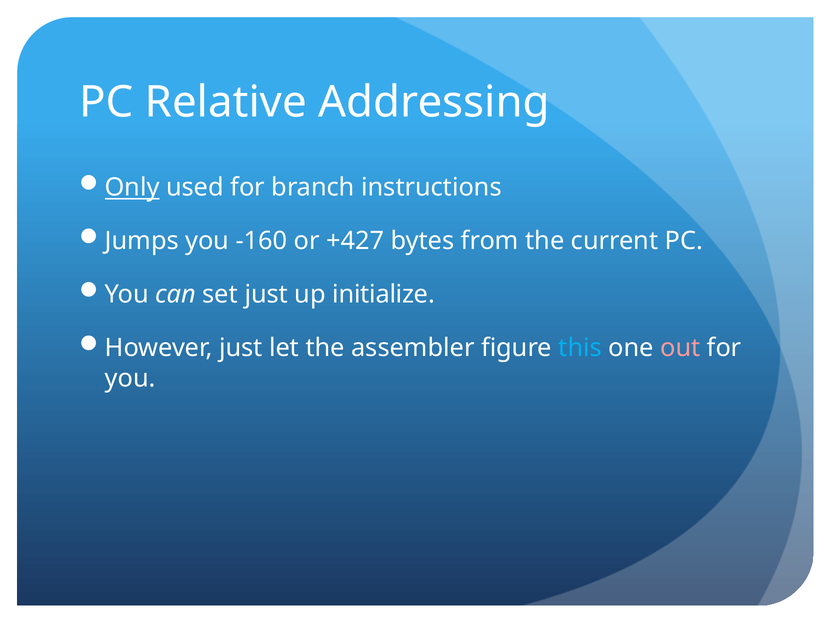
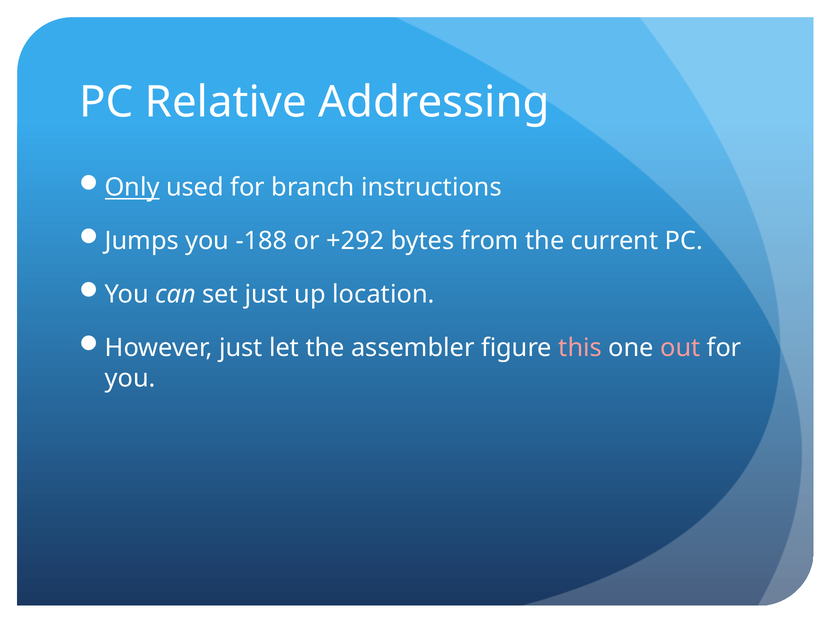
-160: -160 -> -188
+427: +427 -> +292
initialize: initialize -> location
this colour: light blue -> pink
